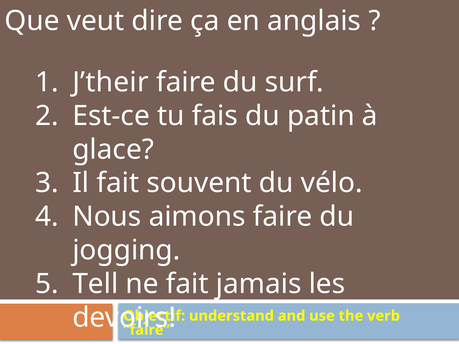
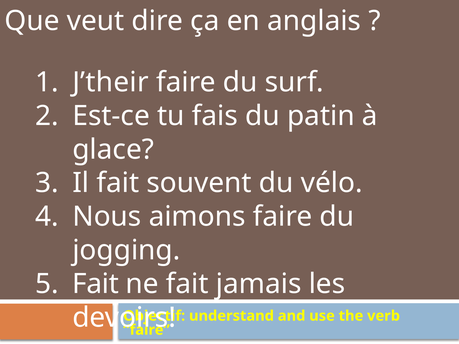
Tell at (95, 284): Tell -> Fait
